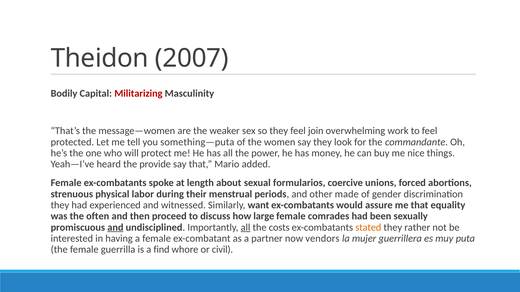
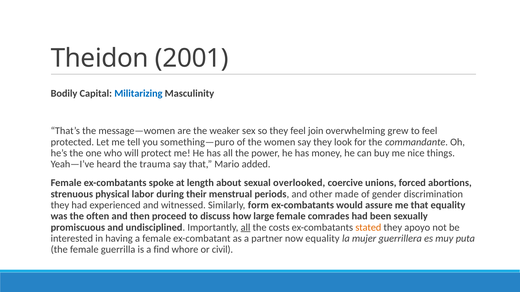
2007: 2007 -> 2001
Militarizing colour: red -> blue
work: work -> grew
something—puta: something—puta -> something—puro
provide: provide -> trauma
formularios: formularios -> overlooked
want: want -> form
and at (115, 228) underline: present -> none
rather: rather -> apoyo
now vendors: vendors -> equality
